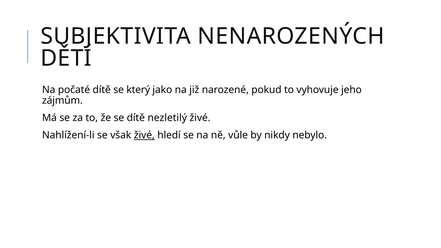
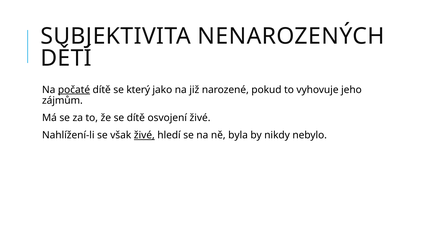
počaté underline: none -> present
nezletilý: nezletilý -> osvojení
vůle: vůle -> byla
